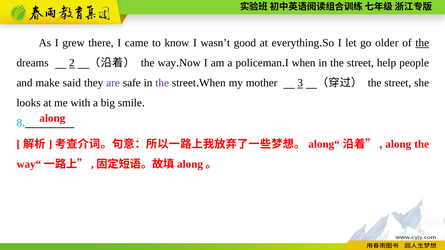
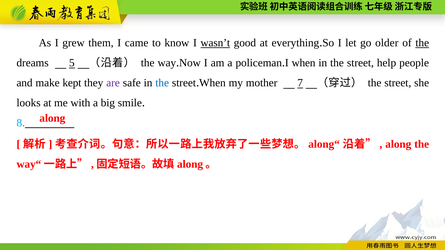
there: there -> them
wasn’t underline: none -> present
2: 2 -> 5
said: said -> kept
the at (162, 83) colour: purple -> blue
3: 3 -> 7
